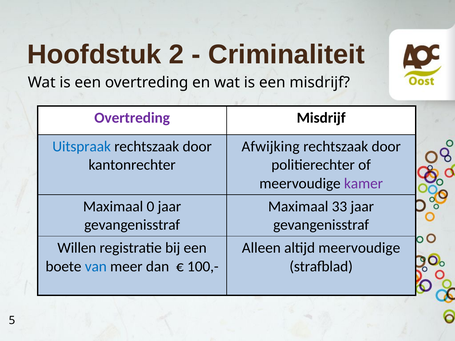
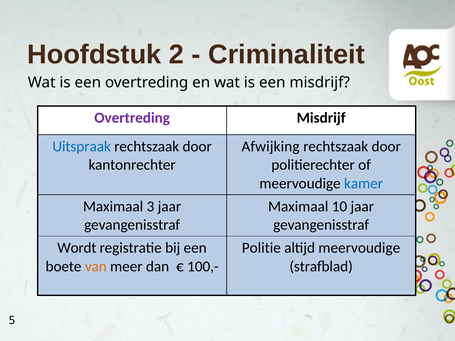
kamer colour: purple -> blue
0: 0 -> 3
33: 33 -> 10
Willen: Willen -> Wordt
Alleen: Alleen -> Politie
van colour: blue -> orange
